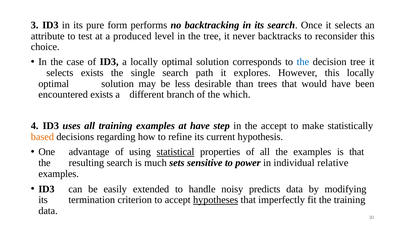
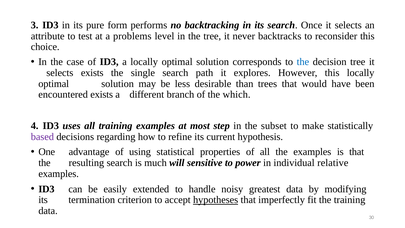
produced: produced -> problems
at have: have -> most
the accept: accept -> subset
based colour: orange -> purple
statistical underline: present -> none
sets: sets -> will
predicts: predicts -> greatest
